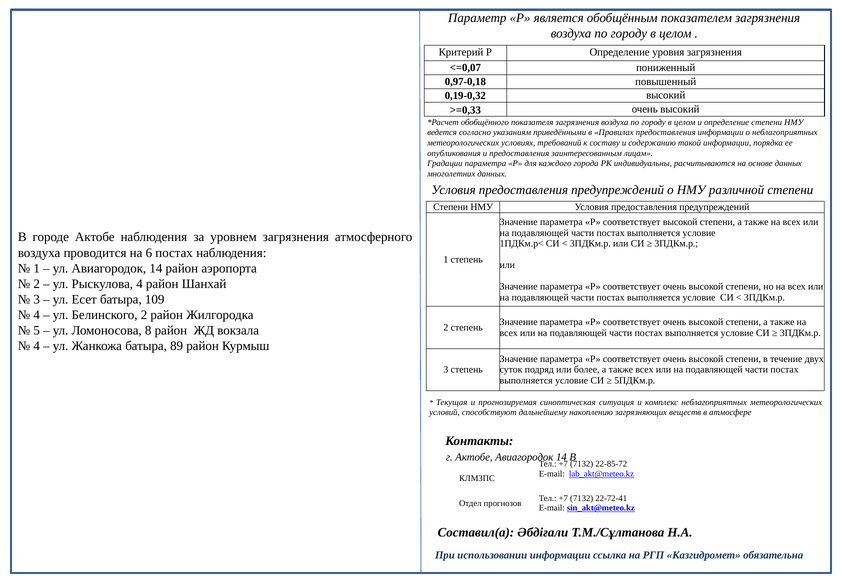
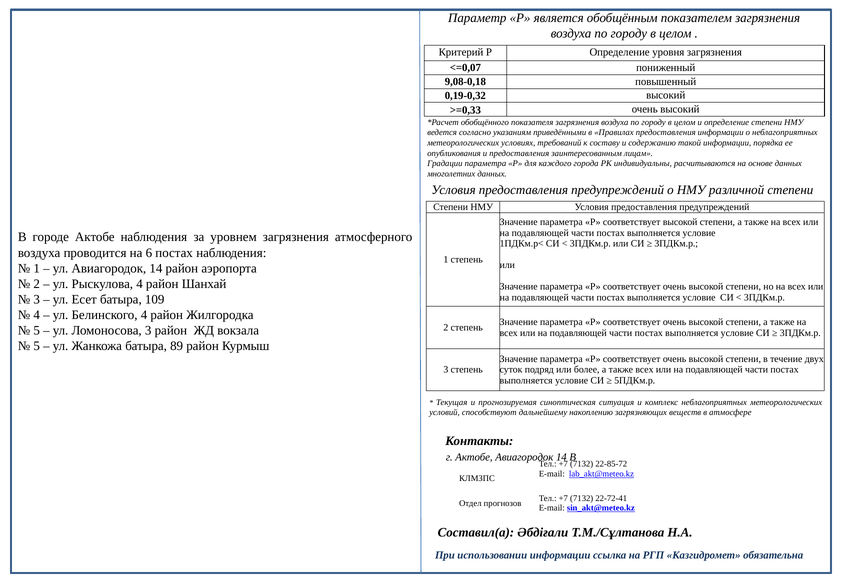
0,97-0,18: 0,97-0,18 -> 9,08-0,18
Белинского 2: 2 -> 4
Ломоносова 8: 8 -> 3
4 at (37, 346): 4 -> 5
